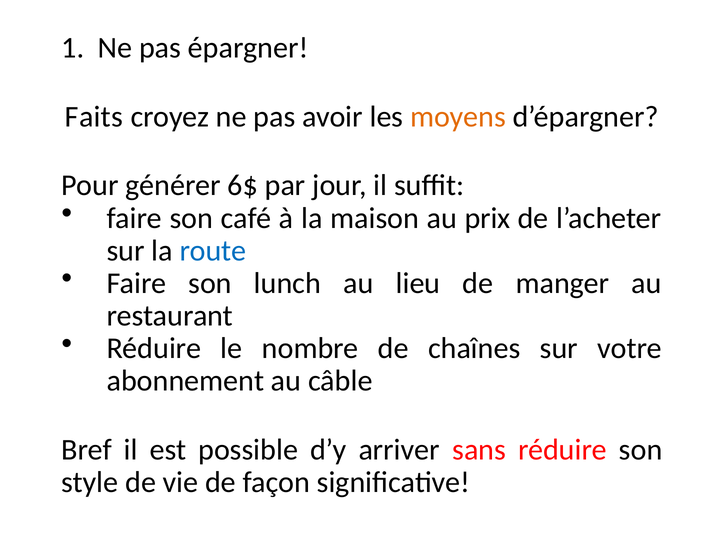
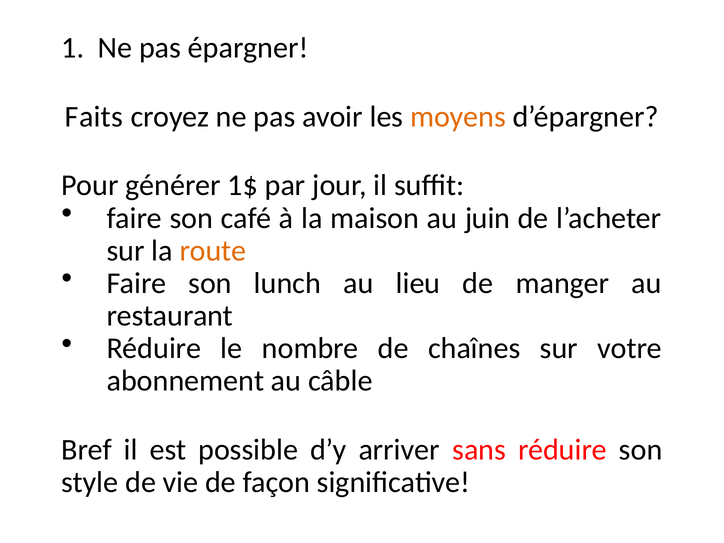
6$: 6$ -> 1$
prix: prix -> juin
route colour: blue -> orange
